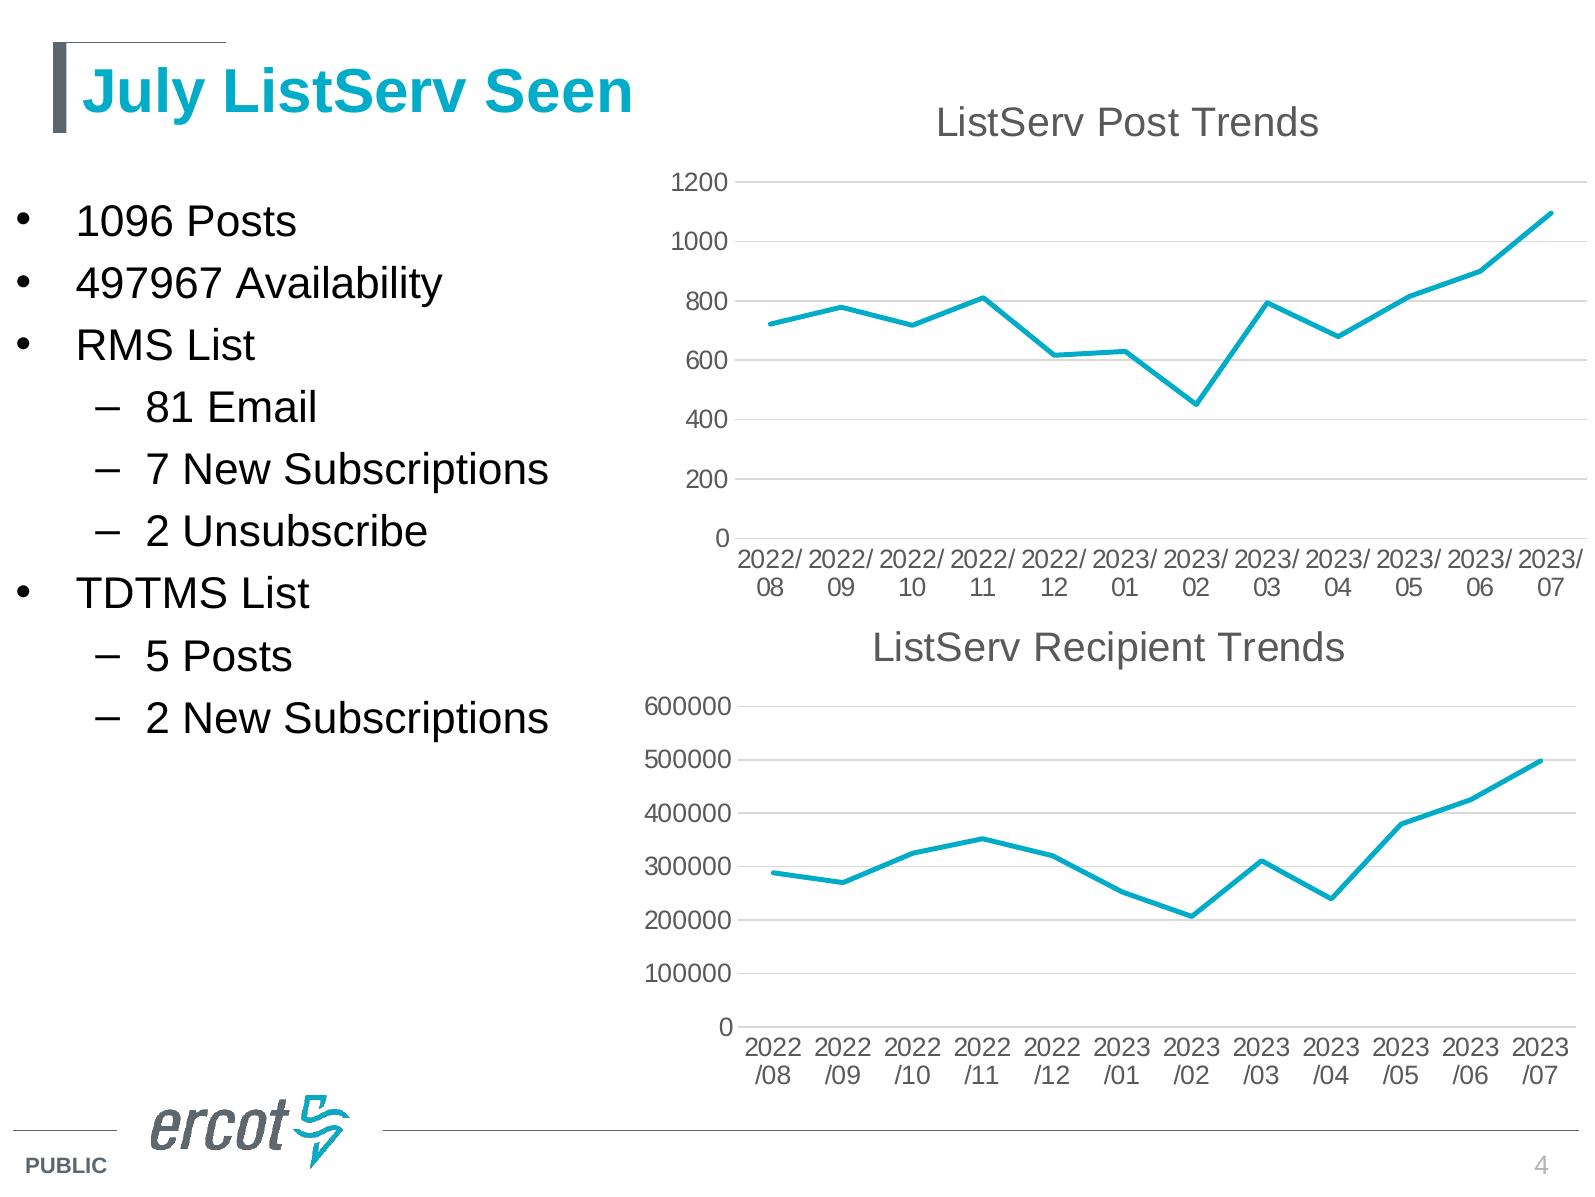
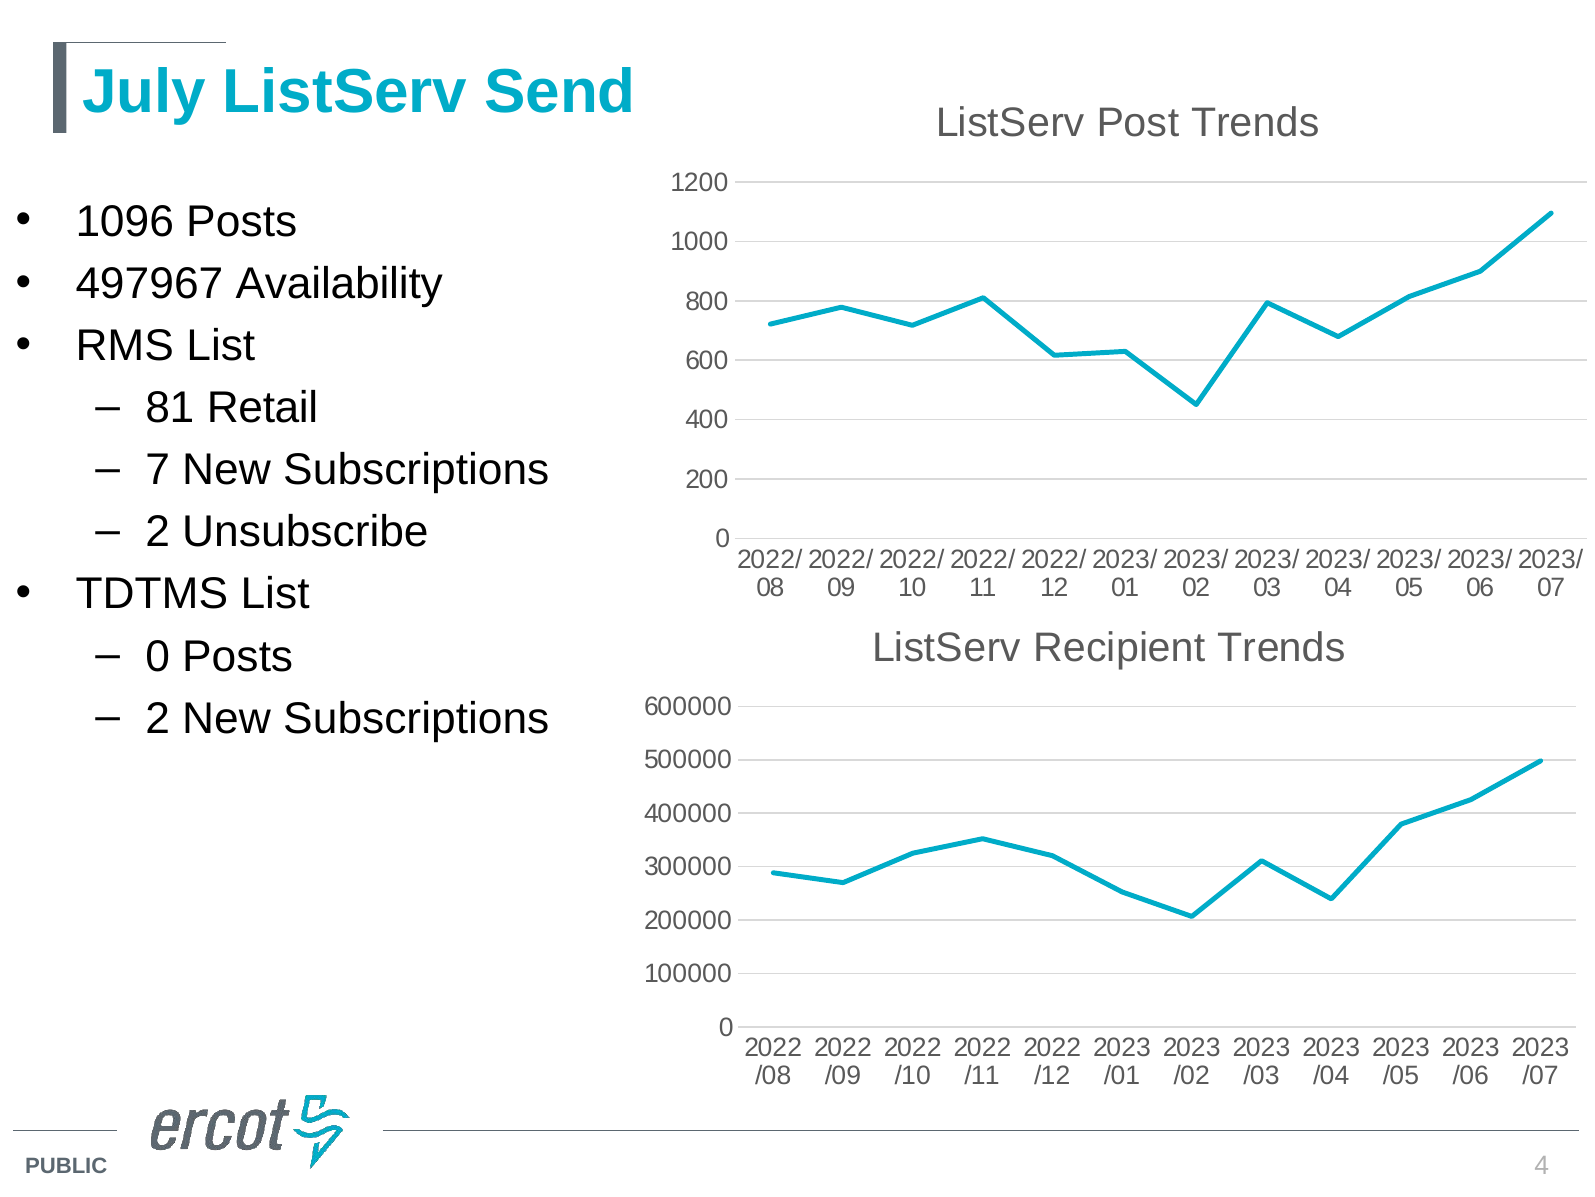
Seen: Seen -> Send
Email: Email -> Retail
5 at (158, 656): 5 -> 0
